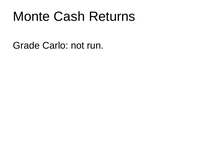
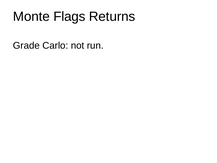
Cash: Cash -> Flags
